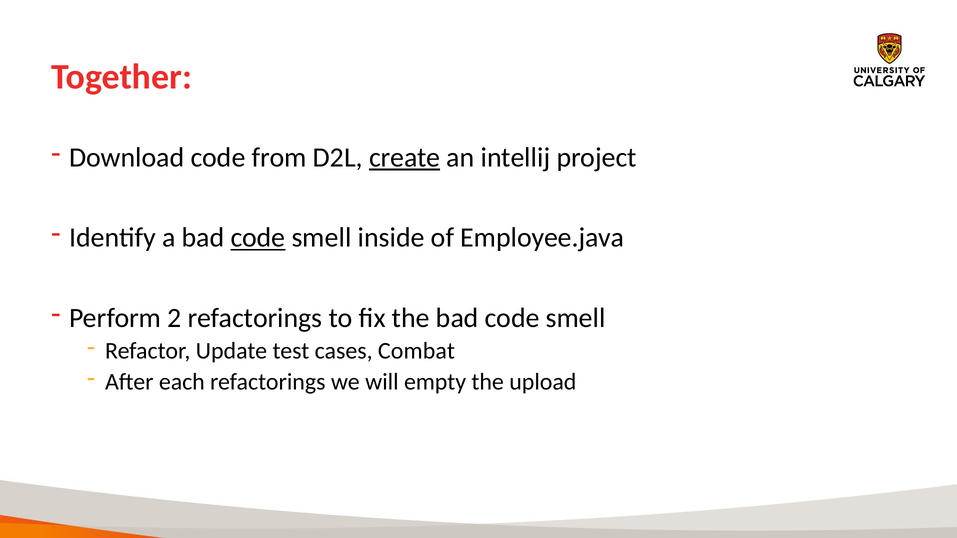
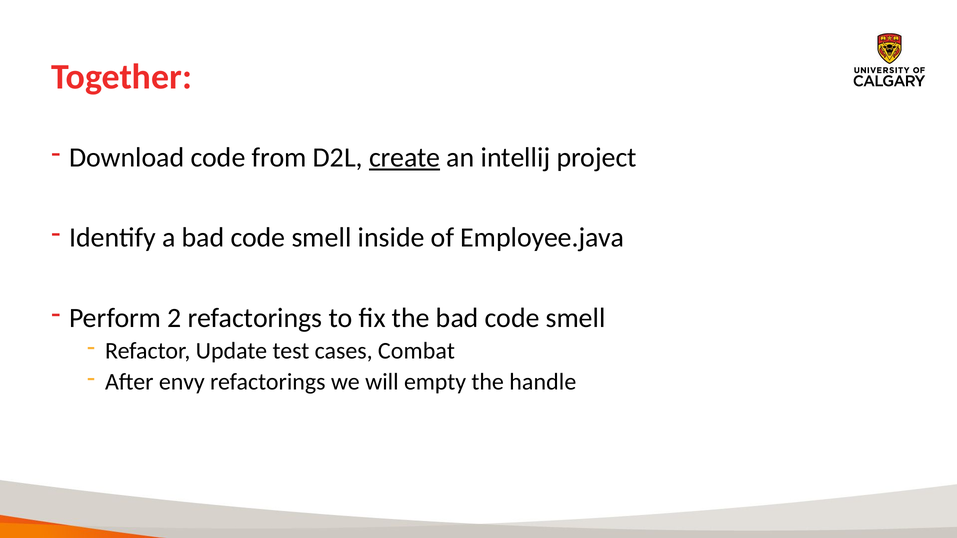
code at (258, 238) underline: present -> none
each: each -> envy
upload: upload -> handle
